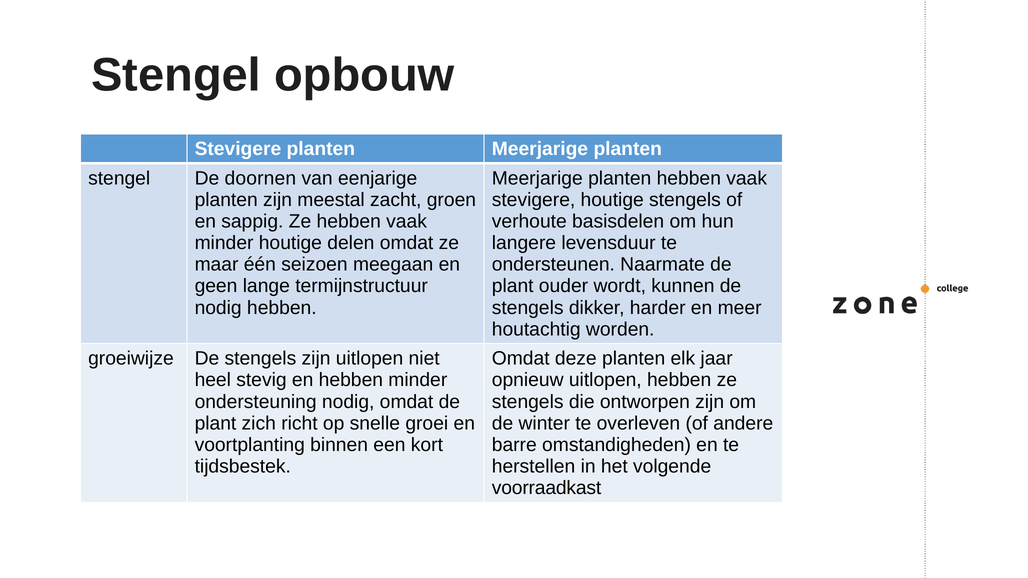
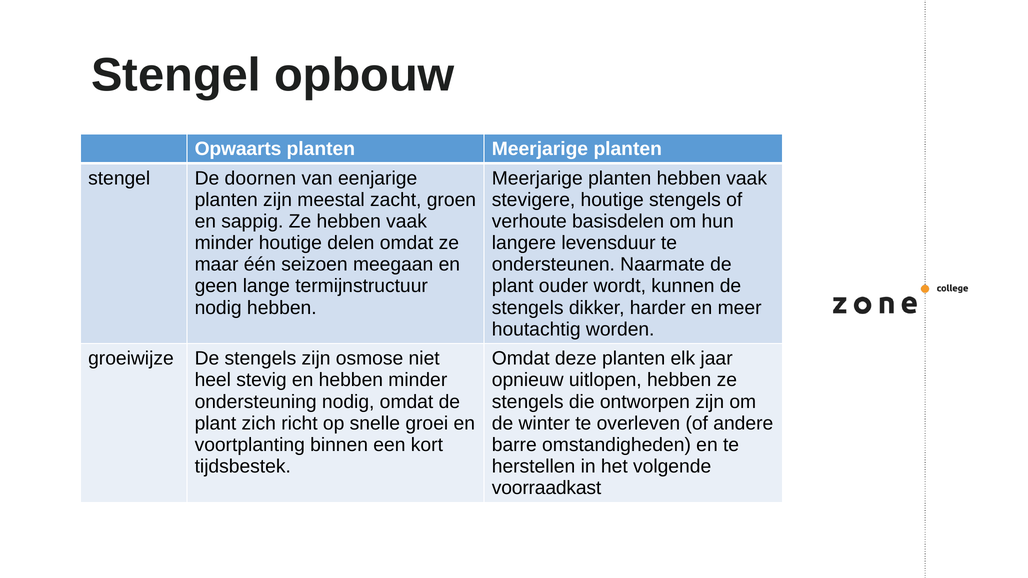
Stevigere at (238, 149): Stevigere -> Opwaarts
zijn uitlopen: uitlopen -> osmose
